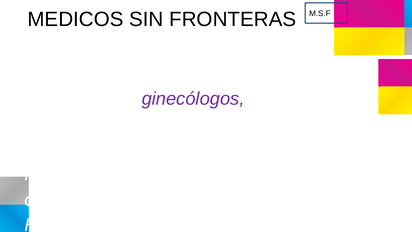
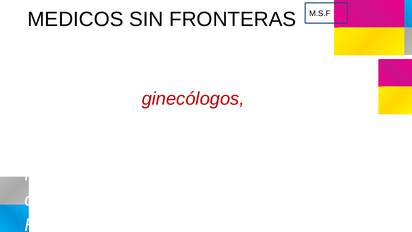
ginecólogos colour: purple -> red
